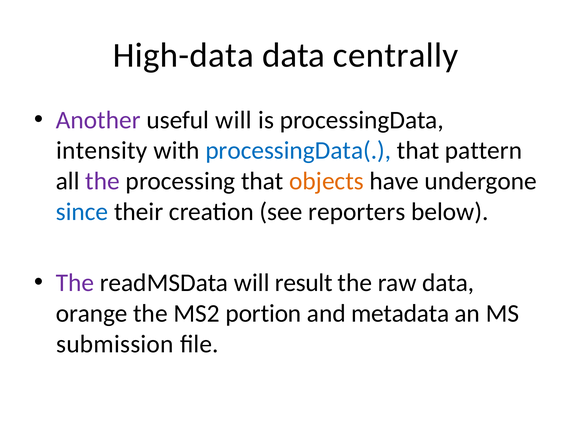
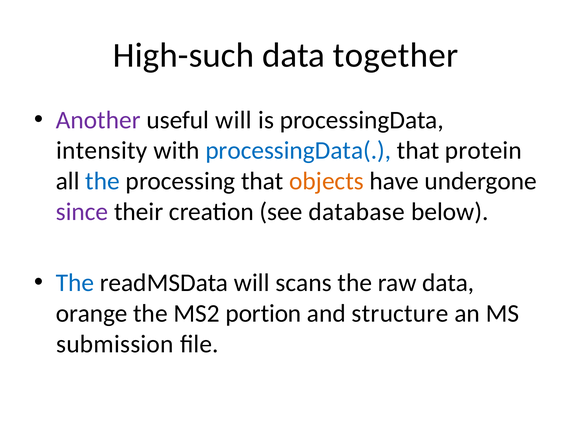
High-data: High-data -> High-such
centrally: centrally -> together
pattern: pattern -> protein
the at (103, 181) colour: purple -> blue
since colour: blue -> purple
reporters: reporters -> database
The at (75, 283) colour: purple -> blue
result: result -> scans
metadata: metadata -> structure
